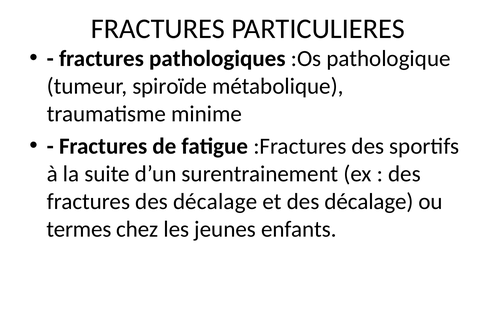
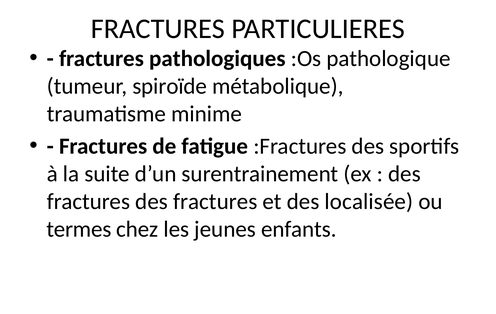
fractures des décalage: décalage -> fractures
et des décalage: décalage -> localisée
